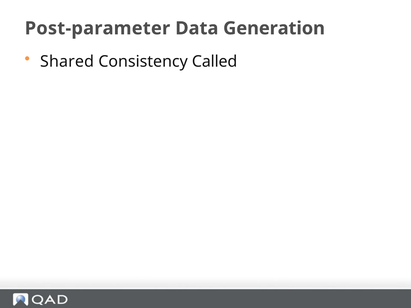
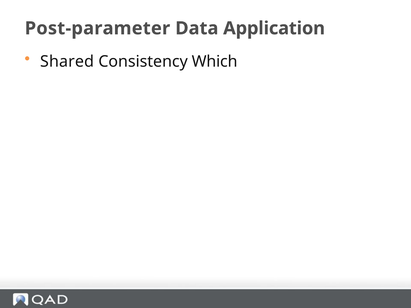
Generation: Generation -> Application
Called: Called -> Which
